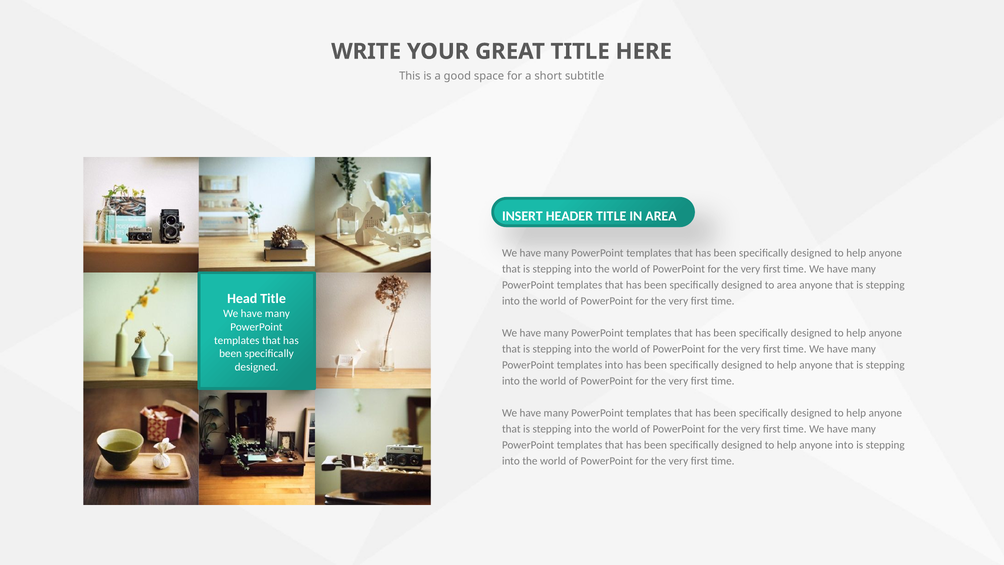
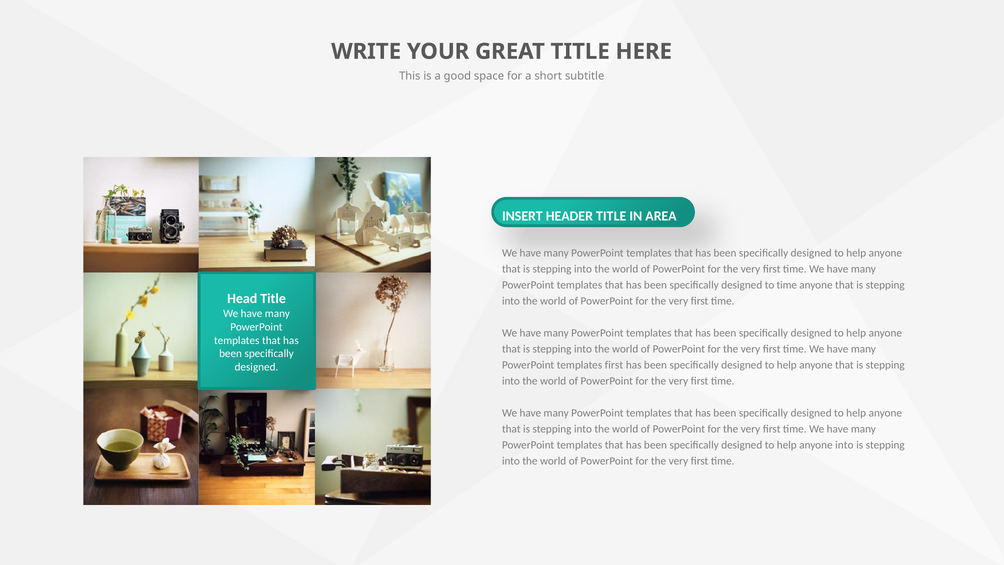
to area: area -> time
templates into: into -> first
